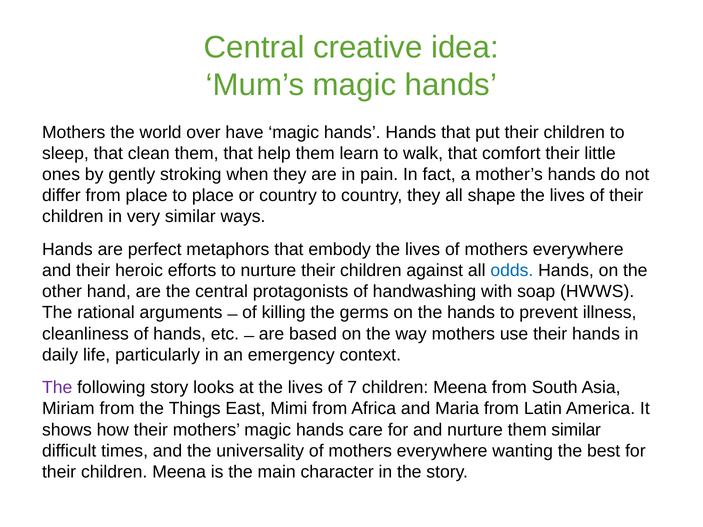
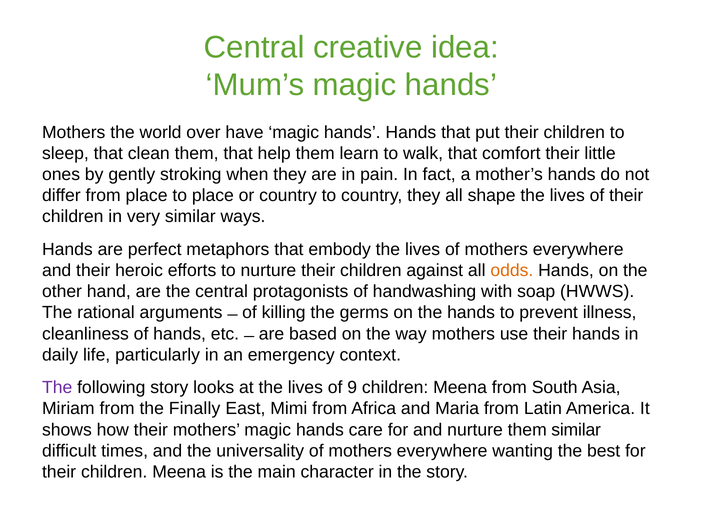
odds colour: blue -> orange
7: 7 -> 9
Things: Things -> Finally
